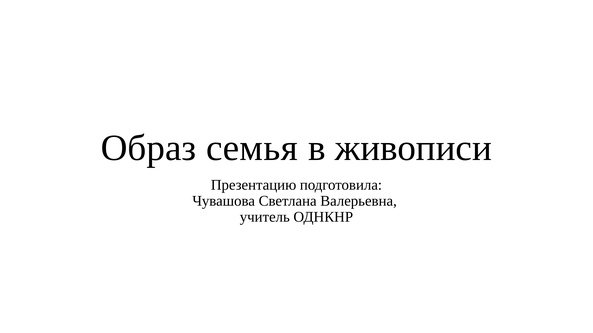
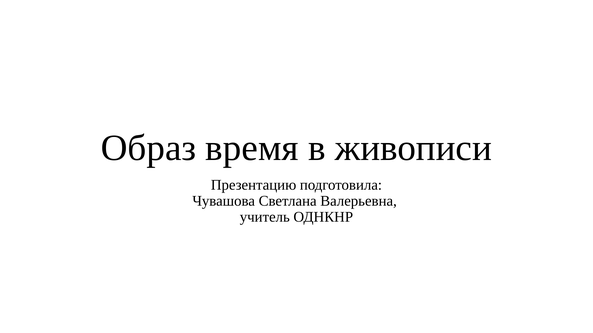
семья: семья -> время
